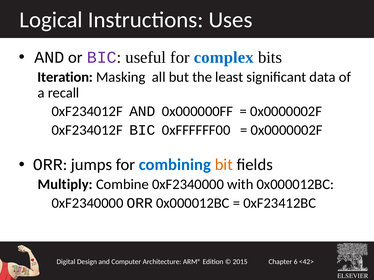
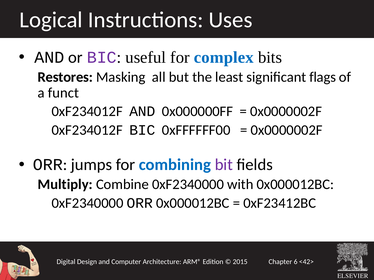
Iteration: Iteration -> Restores
data: data -> flags
recall: recall -> funct
bit colour: orange -> purple
